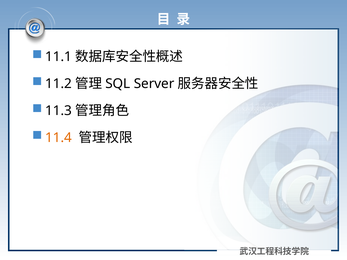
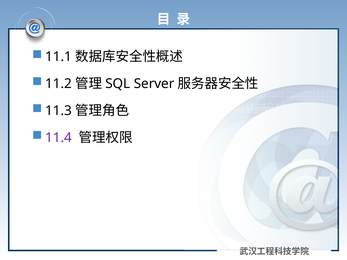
11.4 colour: orange -> purple
